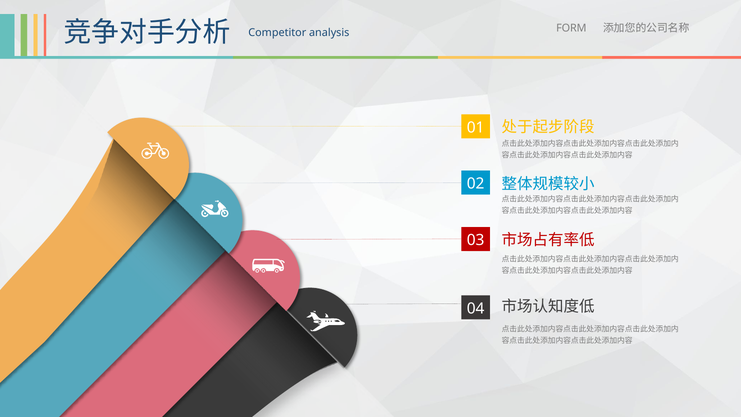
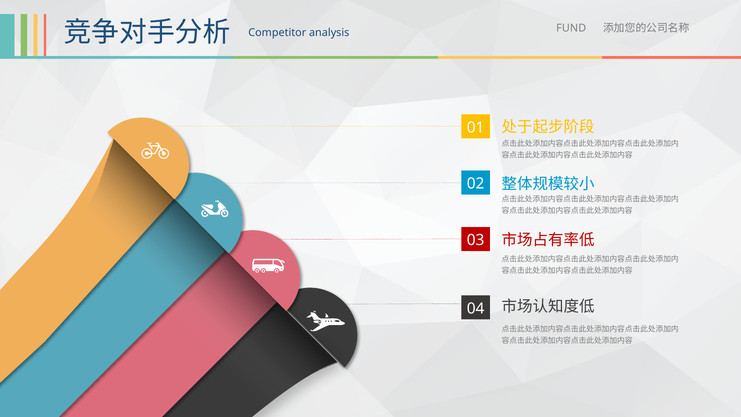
FORM: FORM -> FUND
